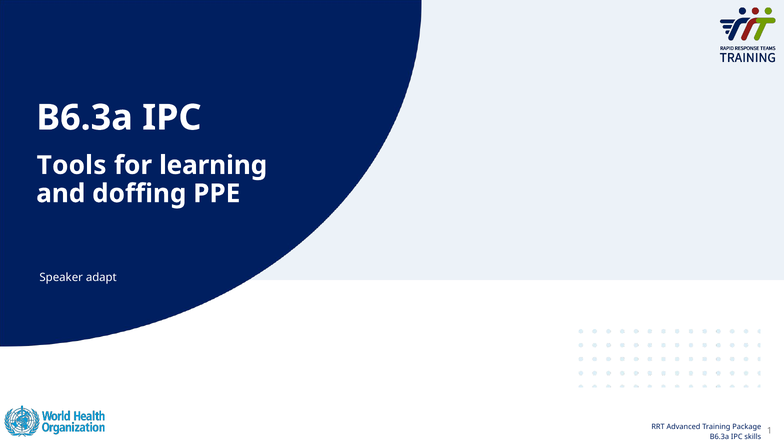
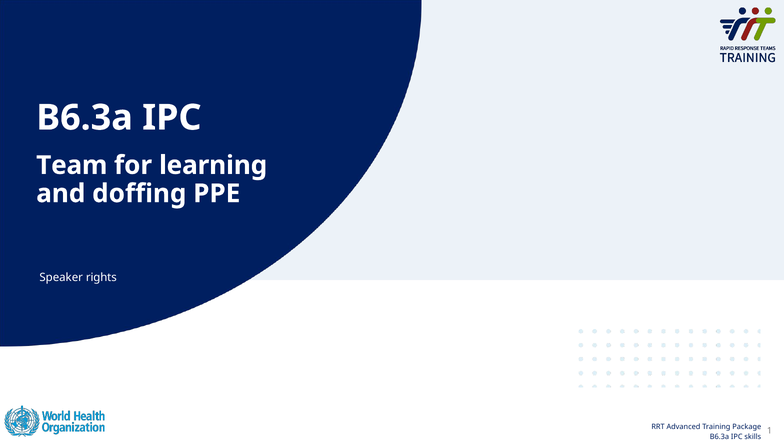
Tools: Tools -> Team
adapt: adapt -> rights
